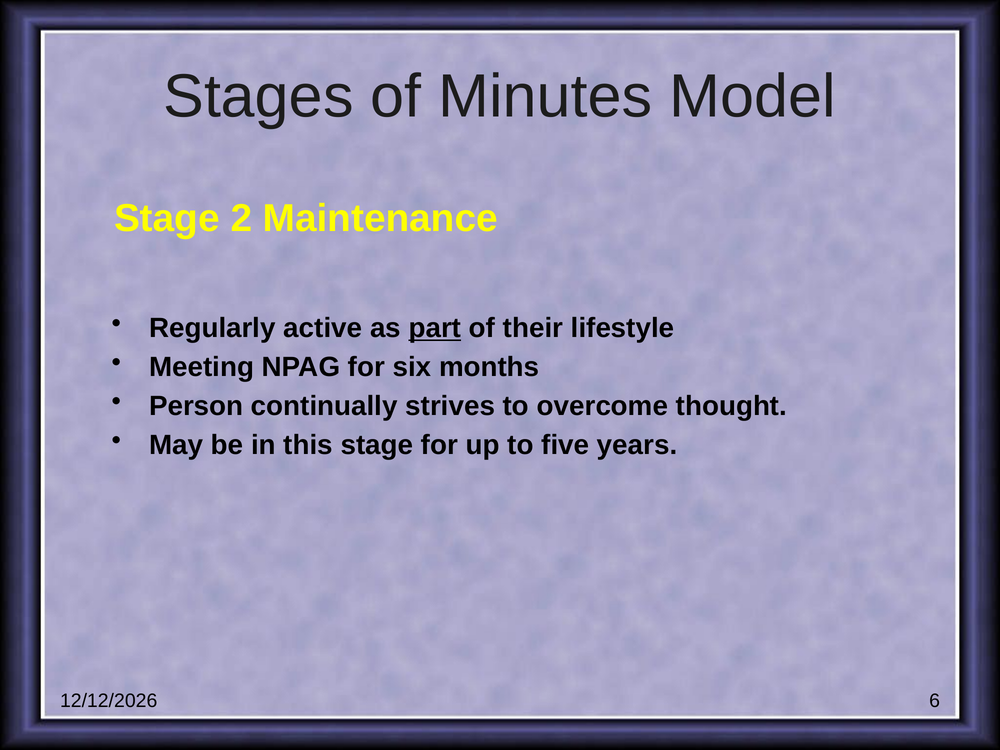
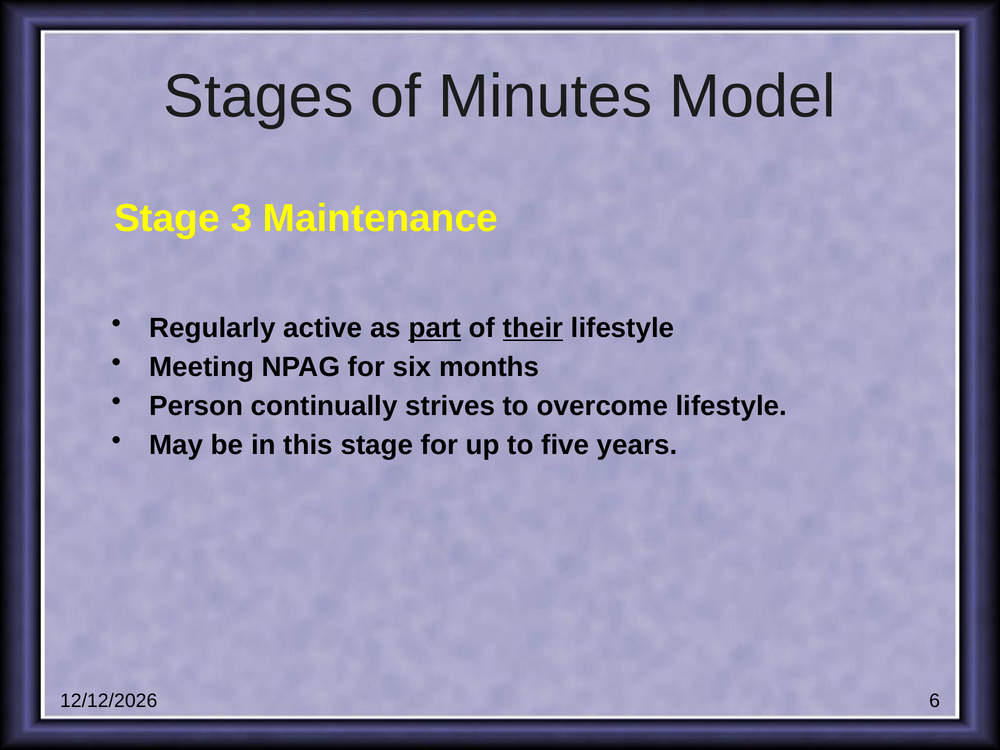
2: 2 -> 3
their underline: none -> present
overcome thought: thought -> lifestyle
